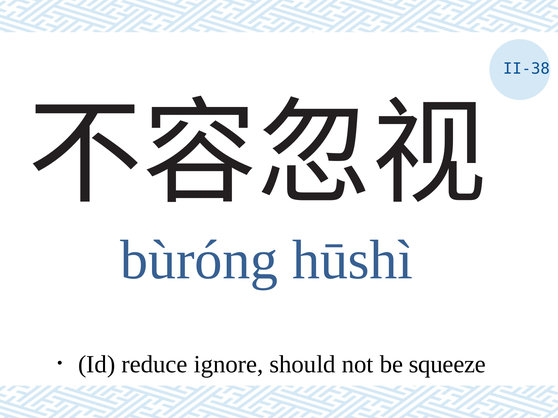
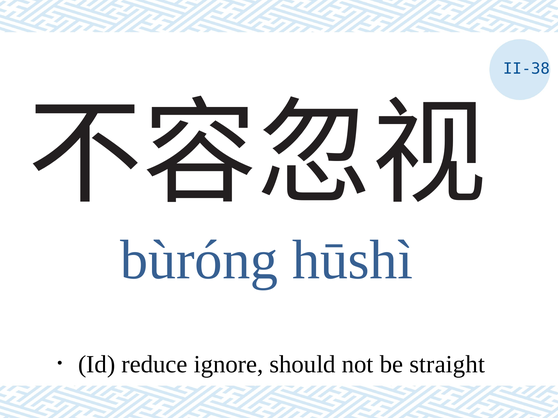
squeeze: squeeze -> straight
